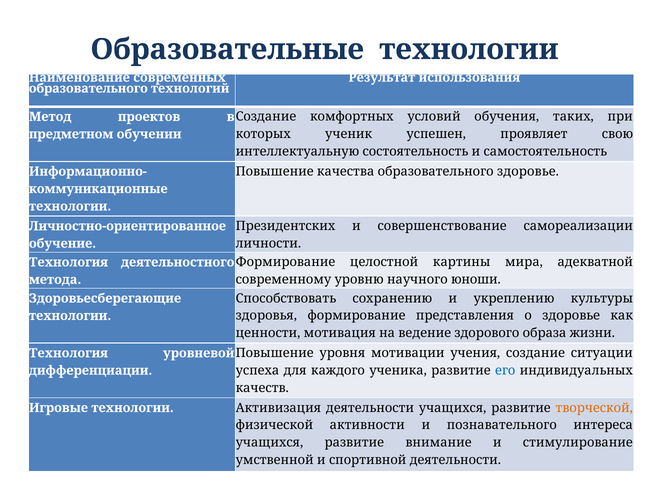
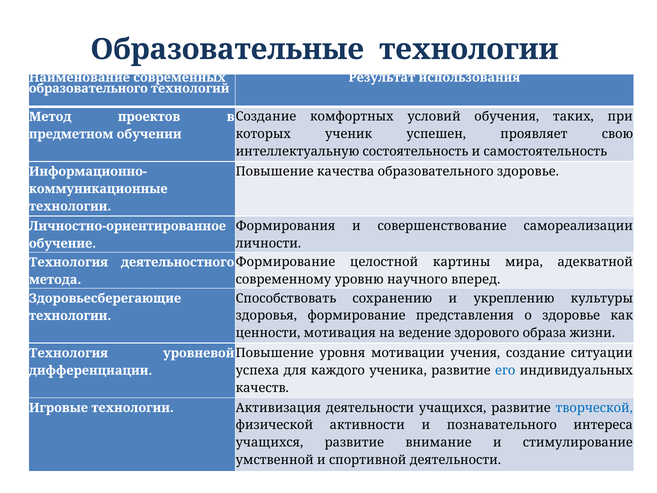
Президентских: Президентских -> Формирования
юноши: юноши -> вперед
творческой colour: orange -> blue
